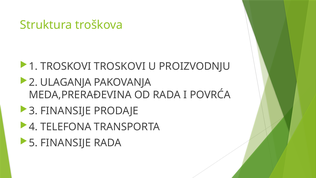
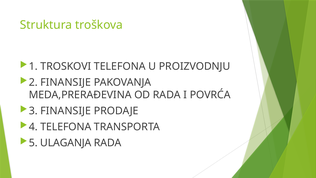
TROSKOVI TROSKOVI: TROSKOVI -> TELEFONA
2 ULAGANJA: ULAGANJA -> FINANSIJE
5 FINANSIJE: FINANSIJE -> ULAGANJA
